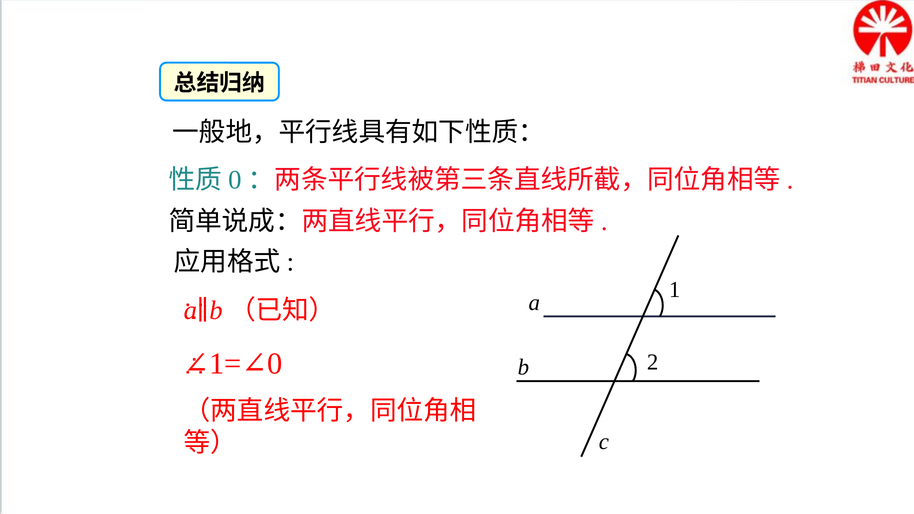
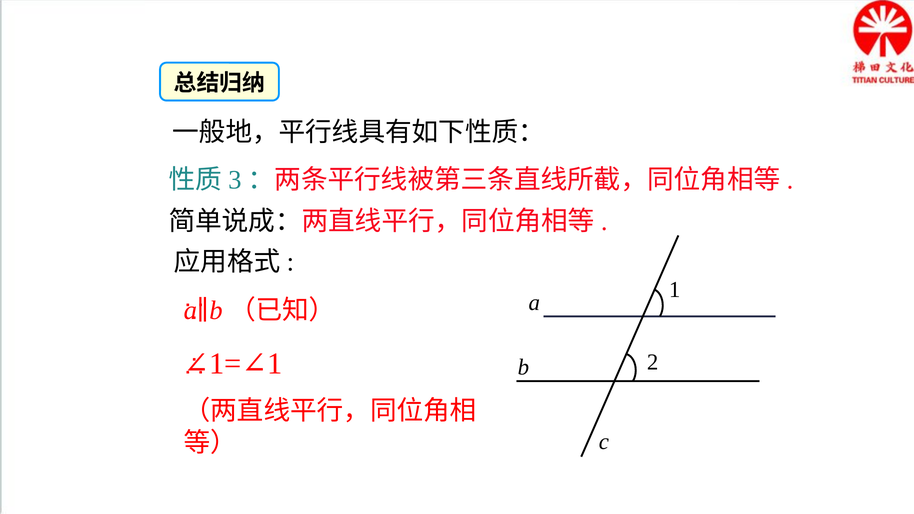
0 at (235, 180): 0 -> 3
0 at (275, 364): 0 -> 1
